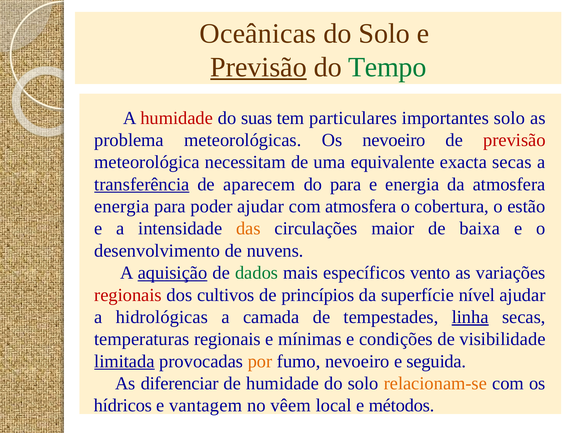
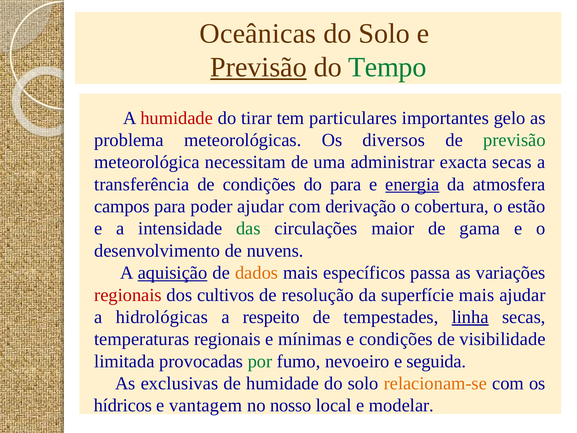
suas: suas -> tirar
importantes solo: solo -> gelo
Os nevoeiro: nevoeiro -> diversos
previsão at (514, 140) colour: red -> green
equivalente: equivalente -> administrar
transferência underline: present -> none
de aparecem: aparecem -> condições
energia at (412, 184) underline: none -> present
energia at (122, 206): energia -> campos
com atmosfera: atmosfera -> derivação
das colour: orange -> green
baixa: baixa -> gama
dados colour: green -> orange
vento: vento -> passa
princípios: princípios -> resolução
superfície nível: nível -> mais
camada: camada -> respeito
limitada underline: present -> none
por colour: orange -> green
diferenciar: diferenciar -> exclusivas
vêem: vêem -> nosso
métodos: métodos -> modelar
